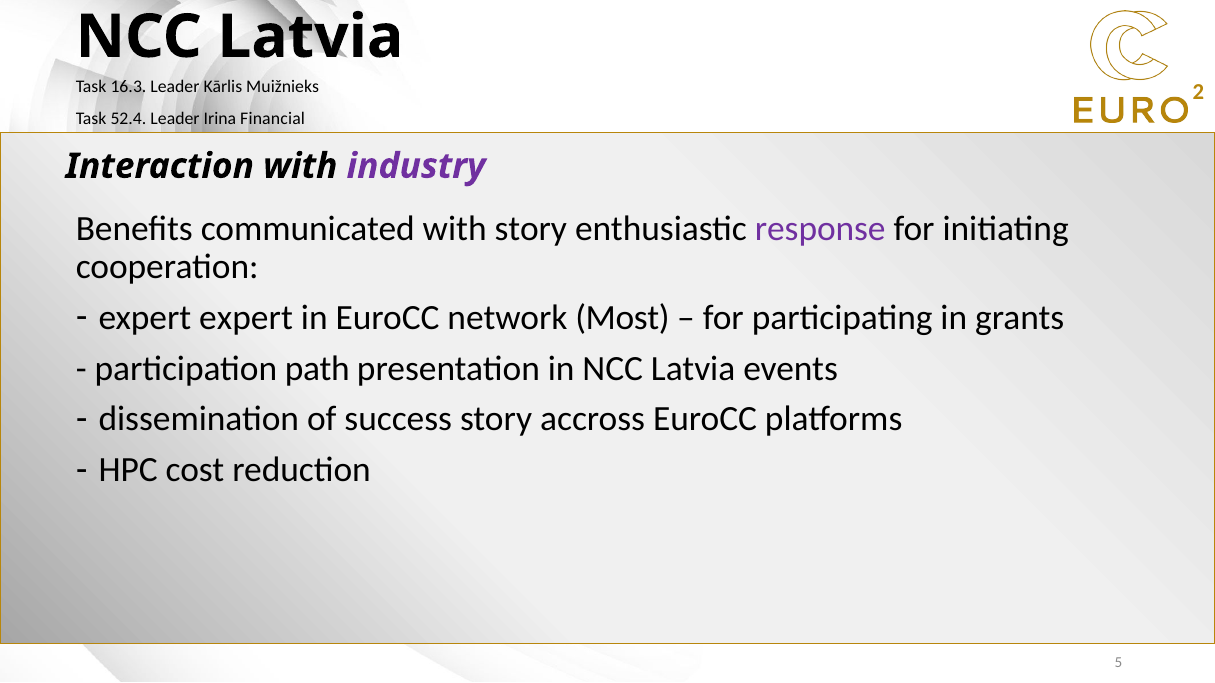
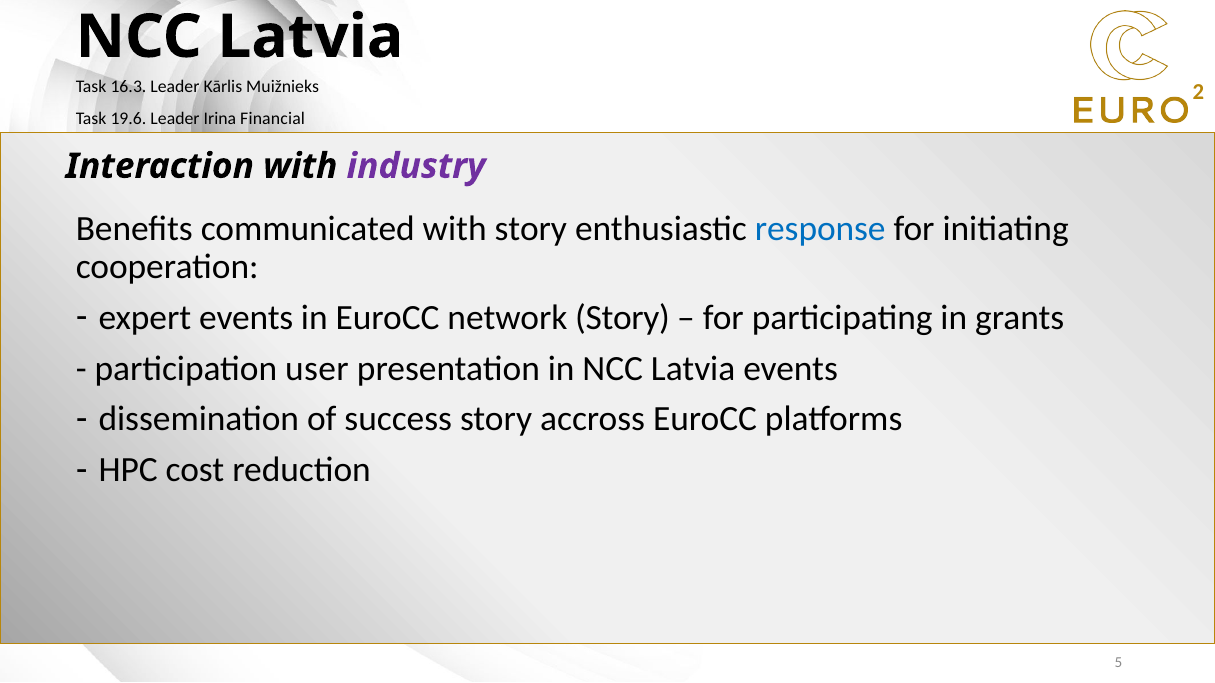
52.4: 52.4 -> 19.6
response colour: purple -> blue
expert expert: expert -> events
network Most: Most -> Story
path: path -> user
